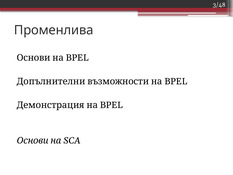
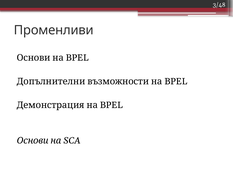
Променлива: Променлива -> Променливи
